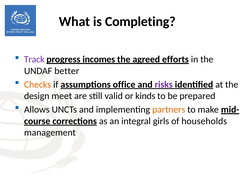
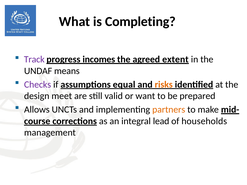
efforts: efforts -> extent
better: better -> means
Checks colour: orange -> purple
office: office -> equal
risks colour: purple -> orange
kinds: kinds -> want
girls: girls -> lead
